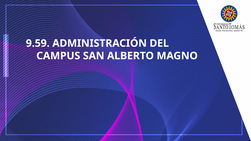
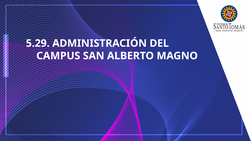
9.59: 9.59 -> 5.29
